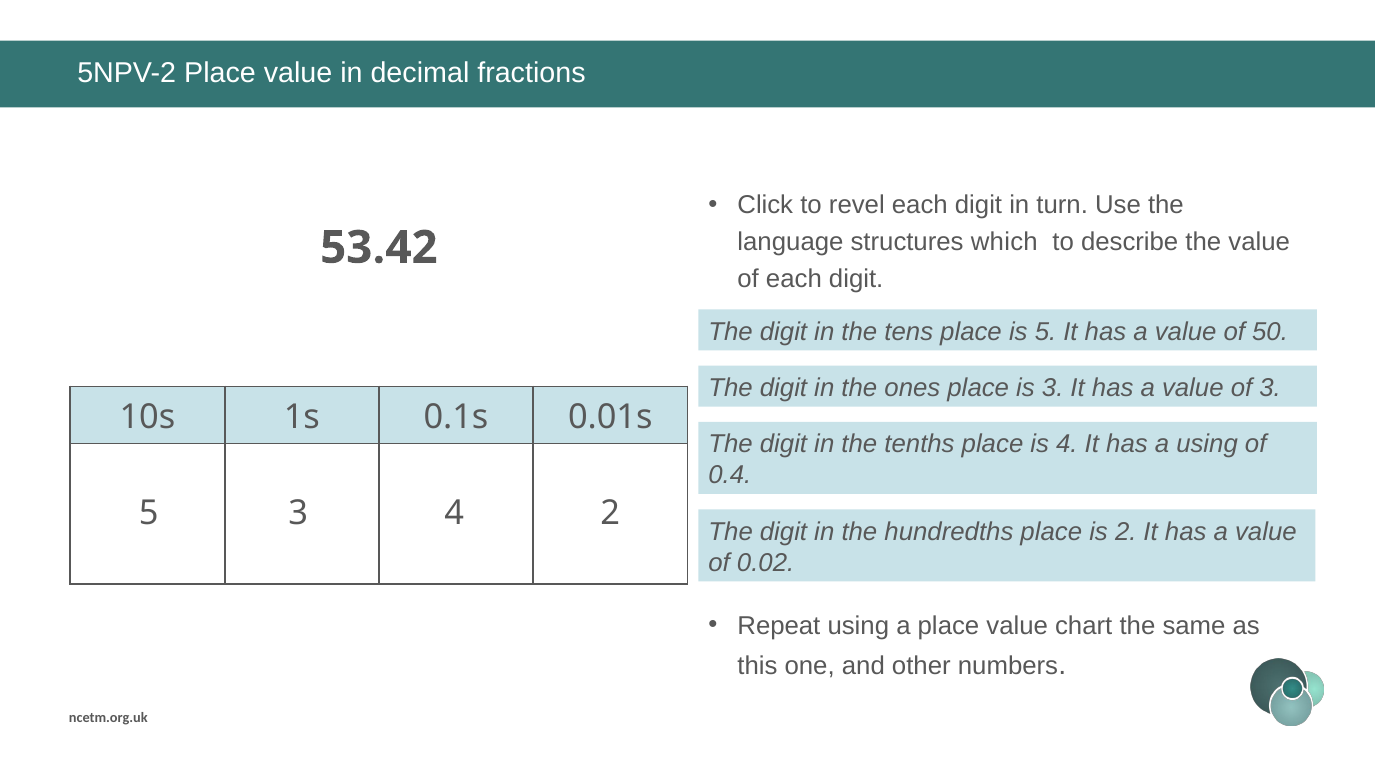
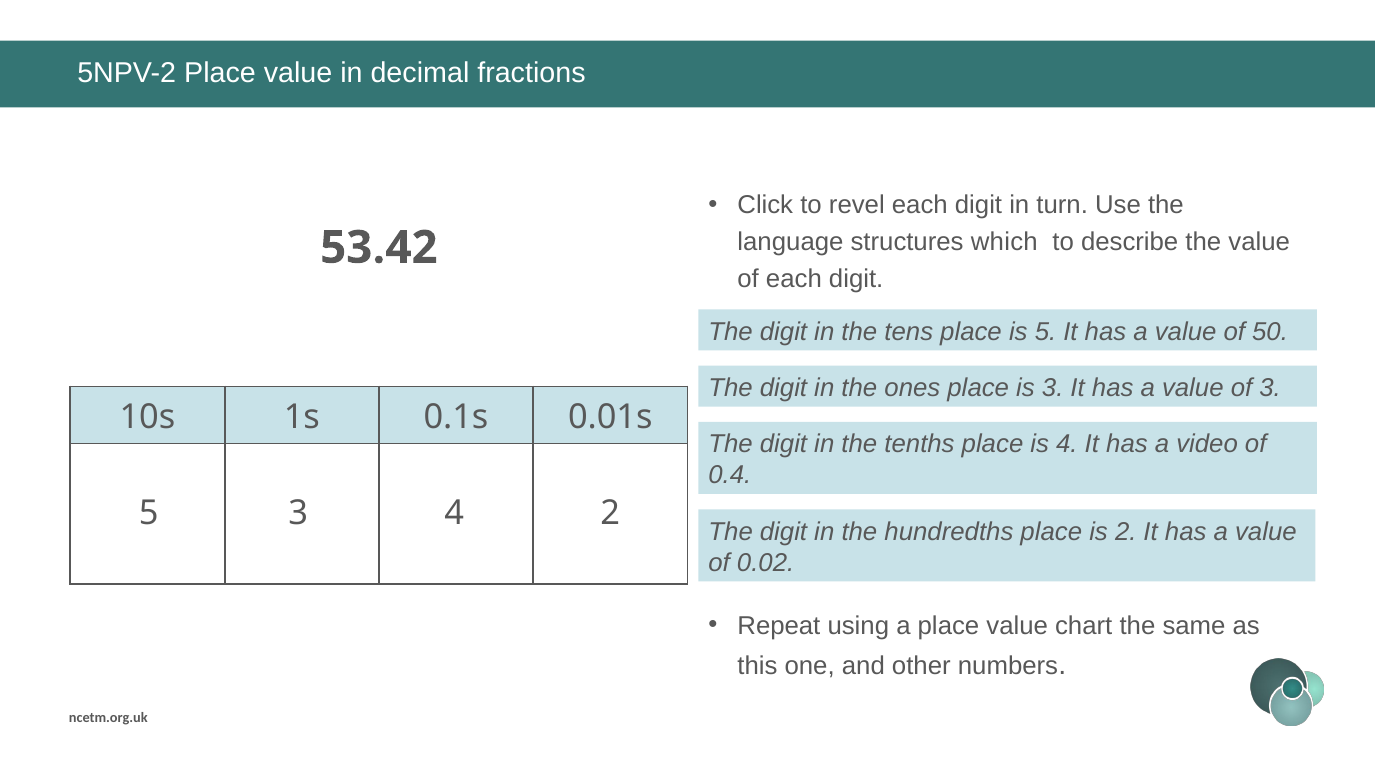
a using: using -> video
